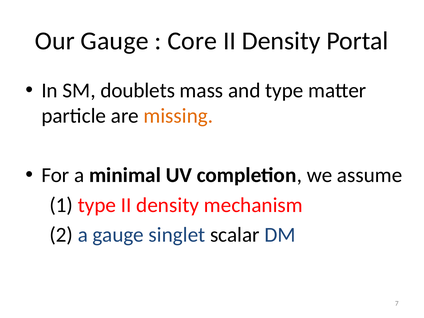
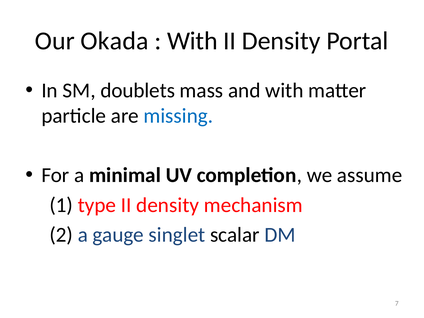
Our Gauge: Gauge -> Okada
Core at (192, 41): Core -> With
and type: type -> with
missing colour: orange -> blue
